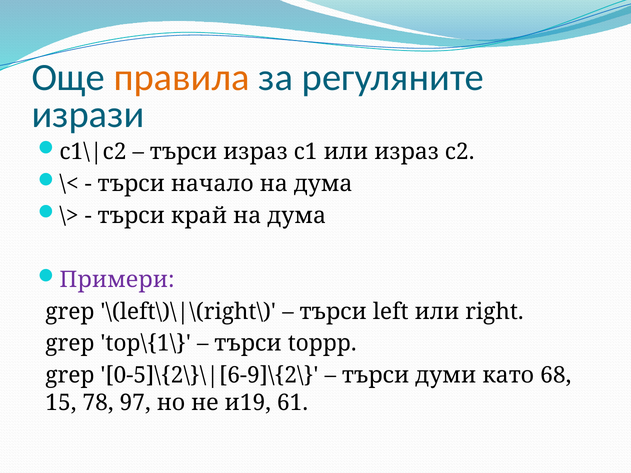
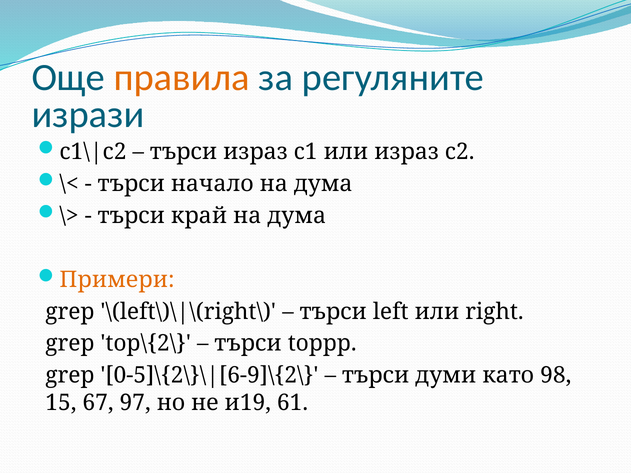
Примери colour: purple -> orange
top\{1\: top\{1\ -> top\{2\
68: 68 -> 98
78: 78 -> 67
